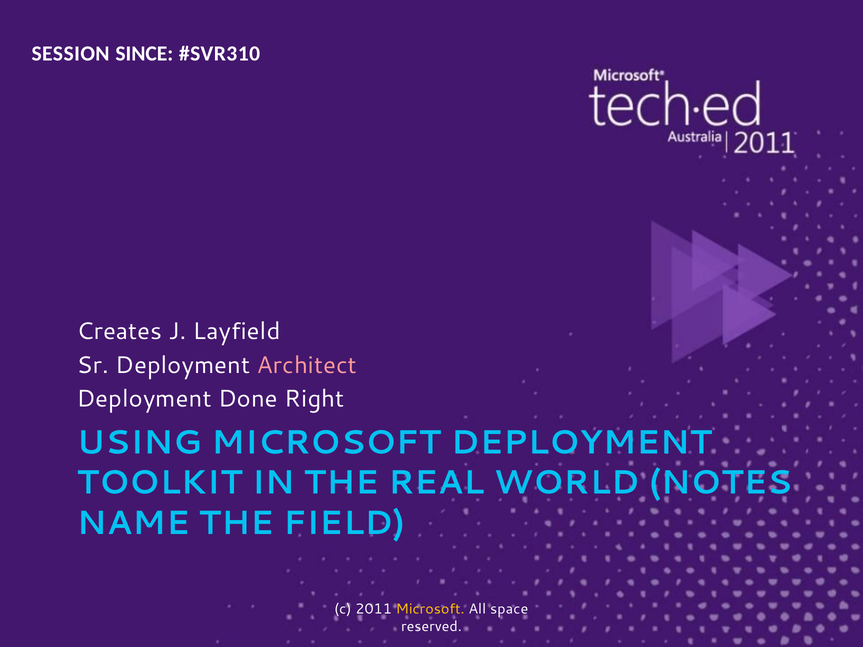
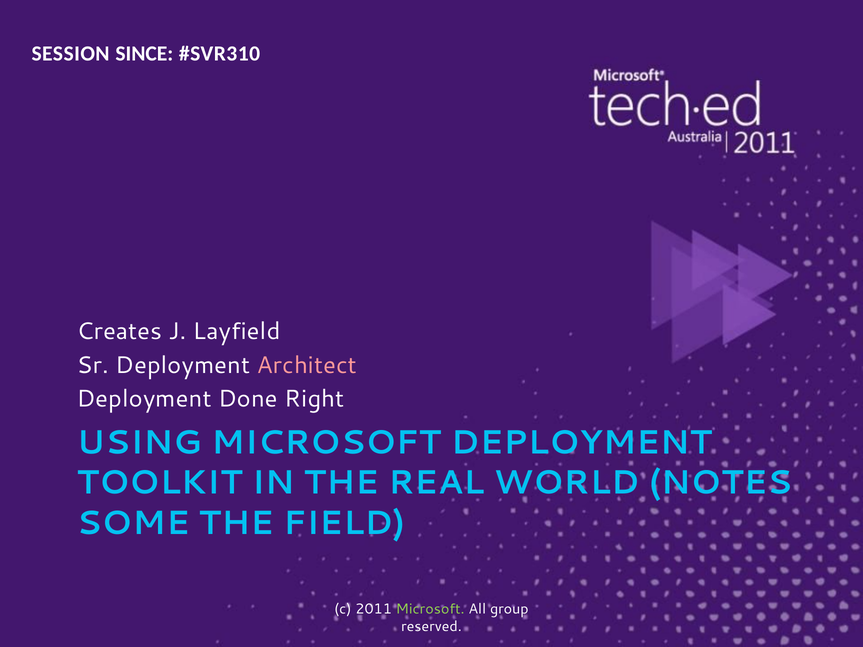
NAME: NAME -> SOME
Microsoft at (430, 609) colour: yellow -> light green
space: space -> group
